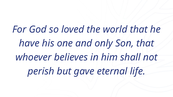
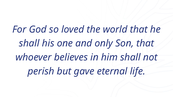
have at (29, 43): have -> shall
